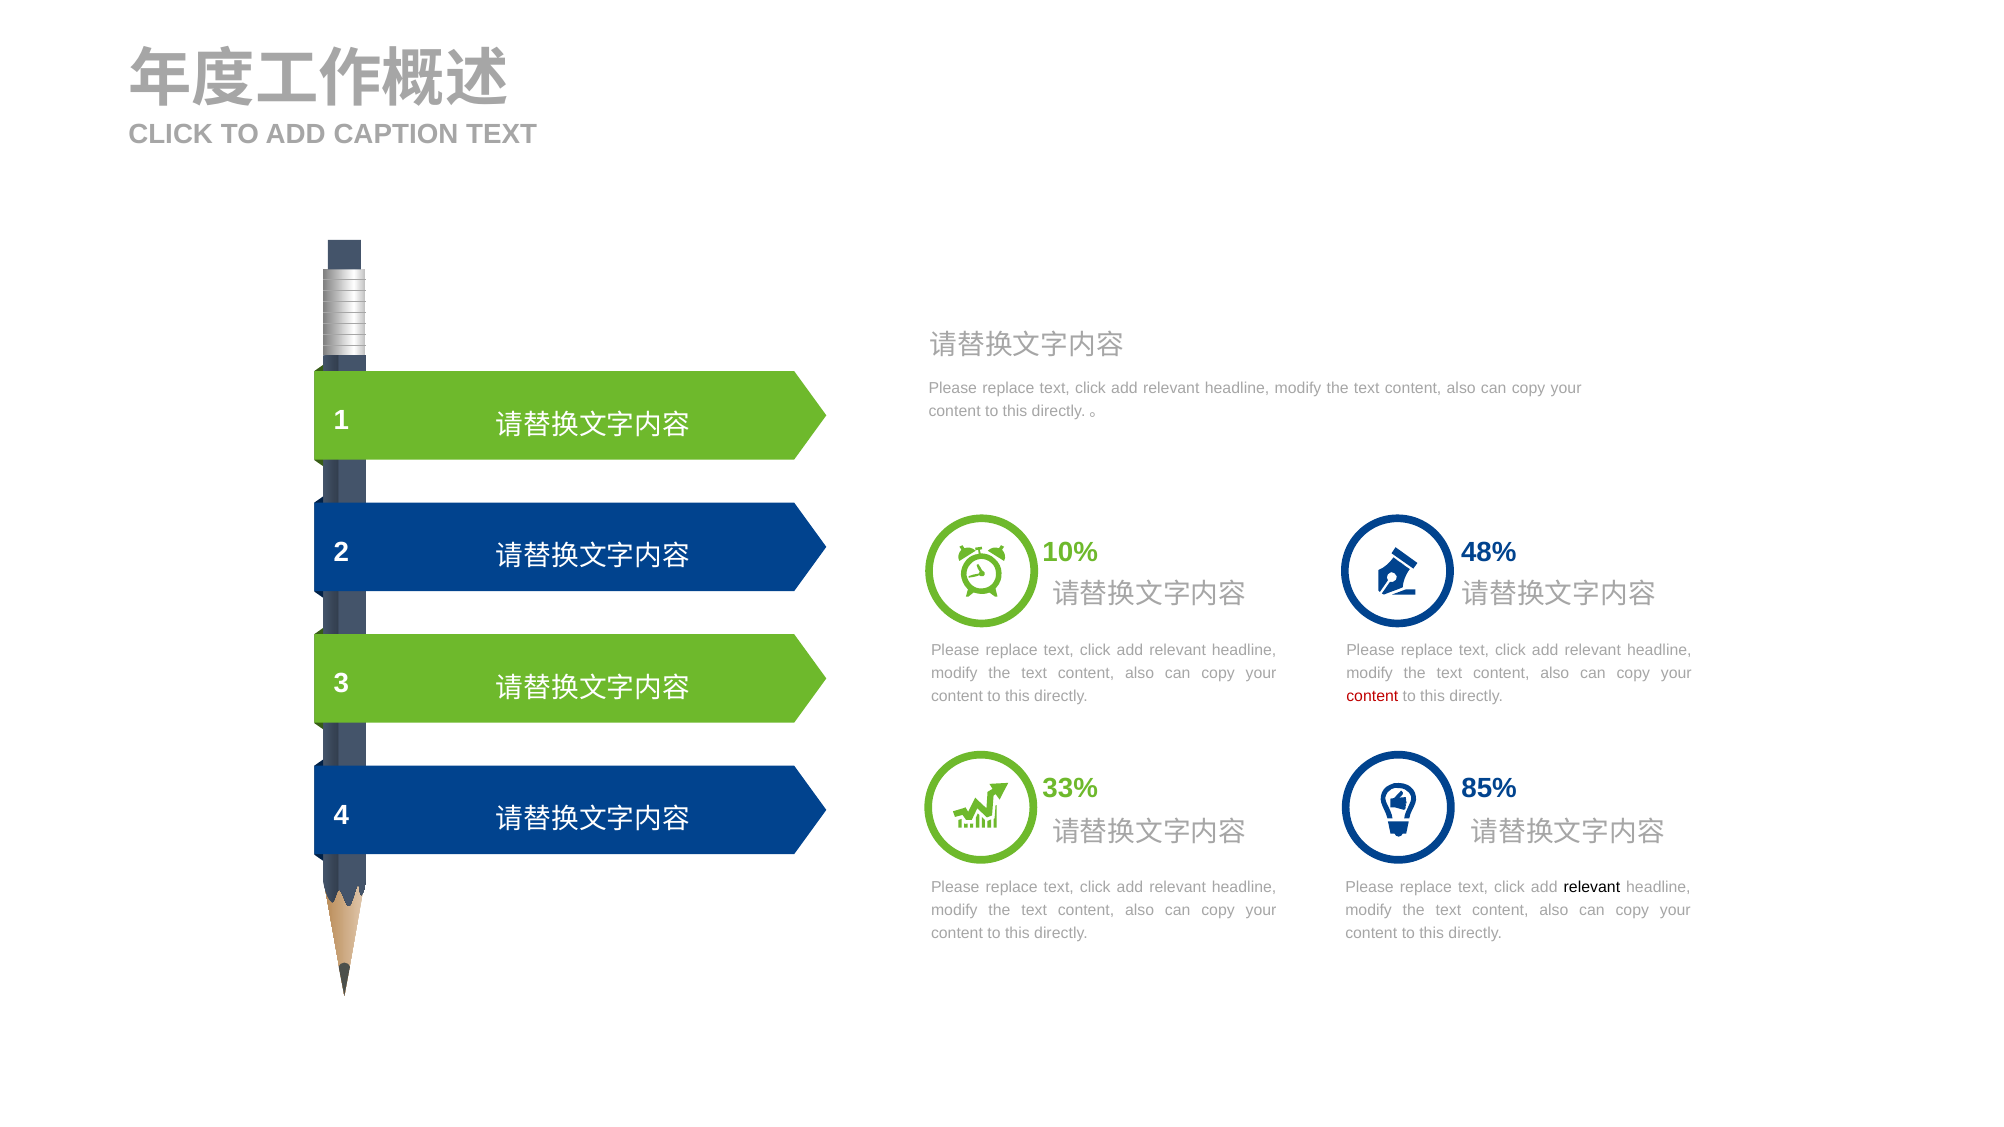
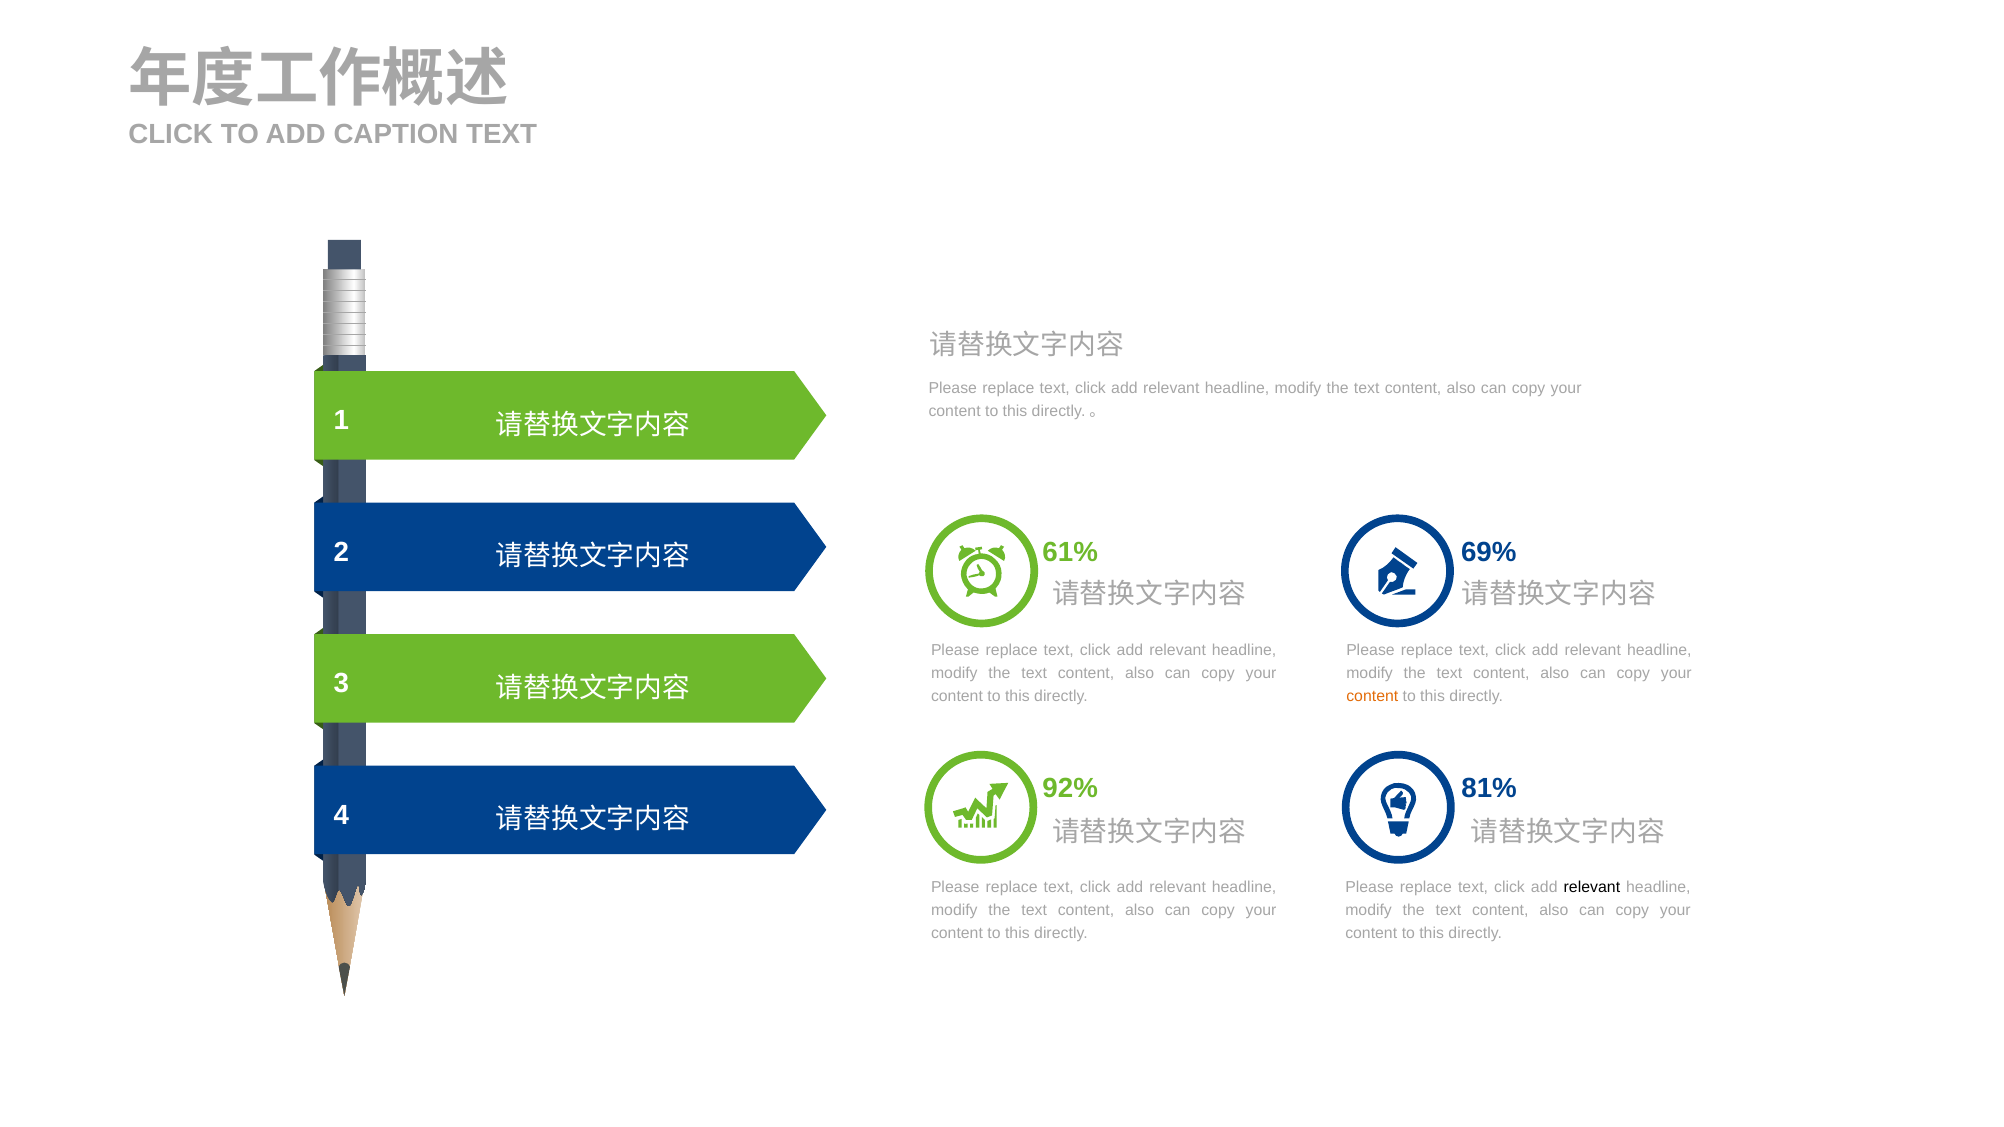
10%: 10% -> 61%
48%: 48% -> 69%
content at (1372, 696) colour: red -> orange
33%: 33% -> 92%
85%: 85% -> 81%
